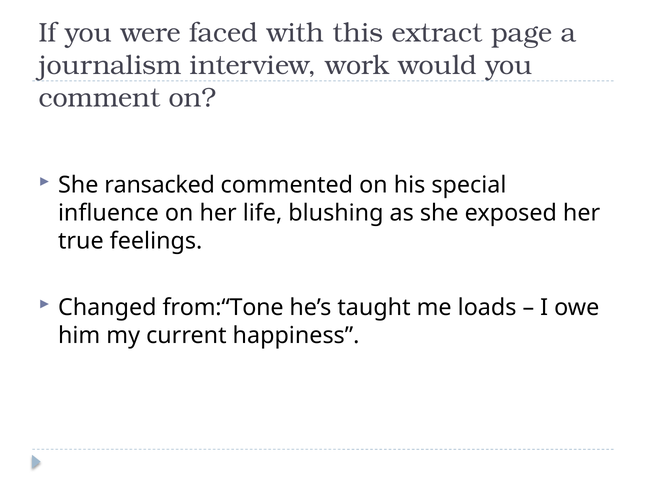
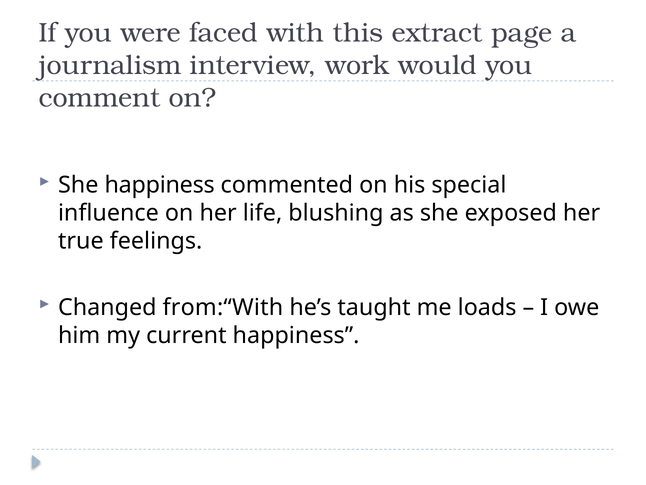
She ransacked: ransacked -> happiness
from:“Tone: from:“Tone -> from:“With
